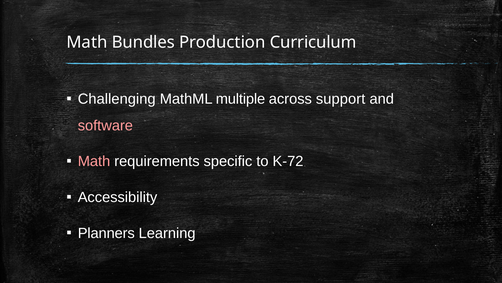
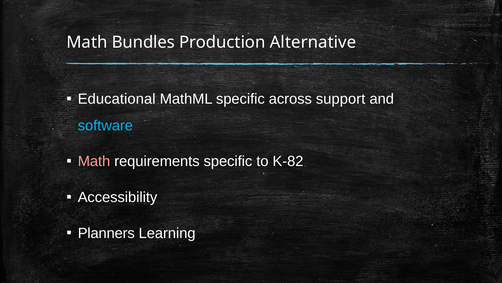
Curriculum: Curriculum -> Alternative
Challenging: Challenging -> Educational
MathML multiple: multiple -> specific
software colour: pink -> light blue
K-72: K-72 -> K-82
